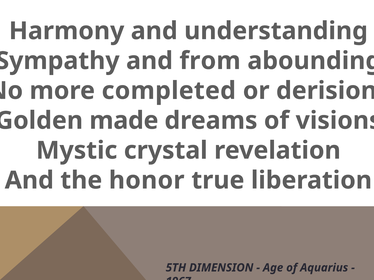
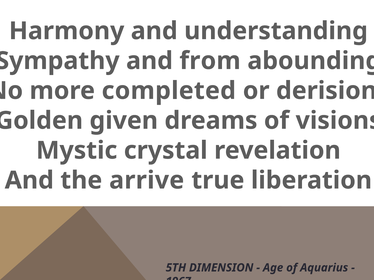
made: made -> given
honor: honor -> arrive
